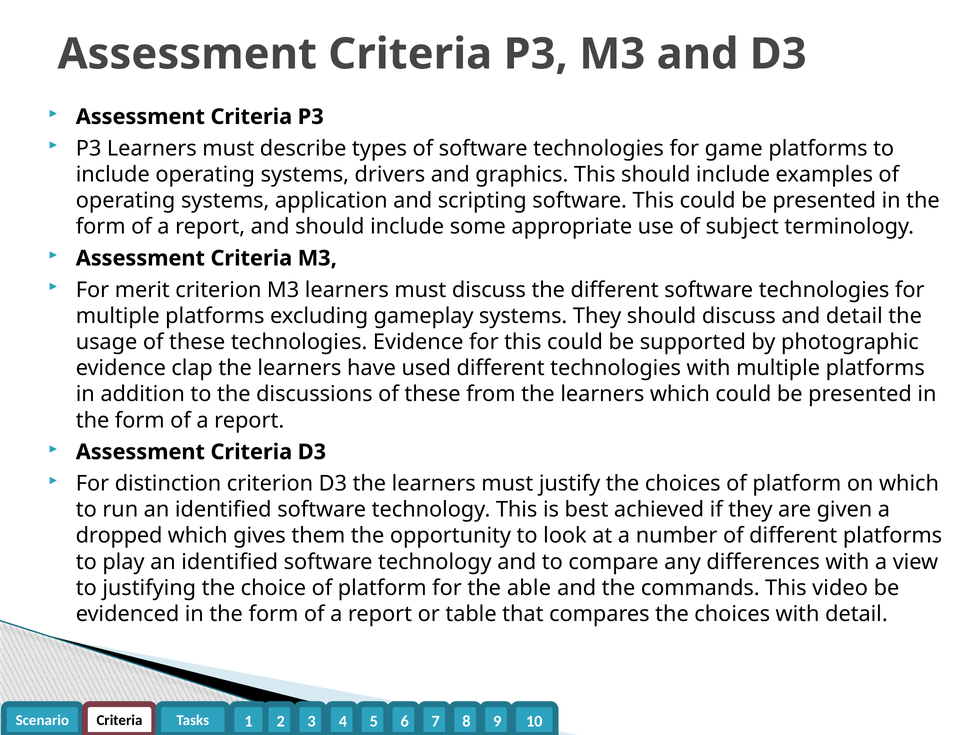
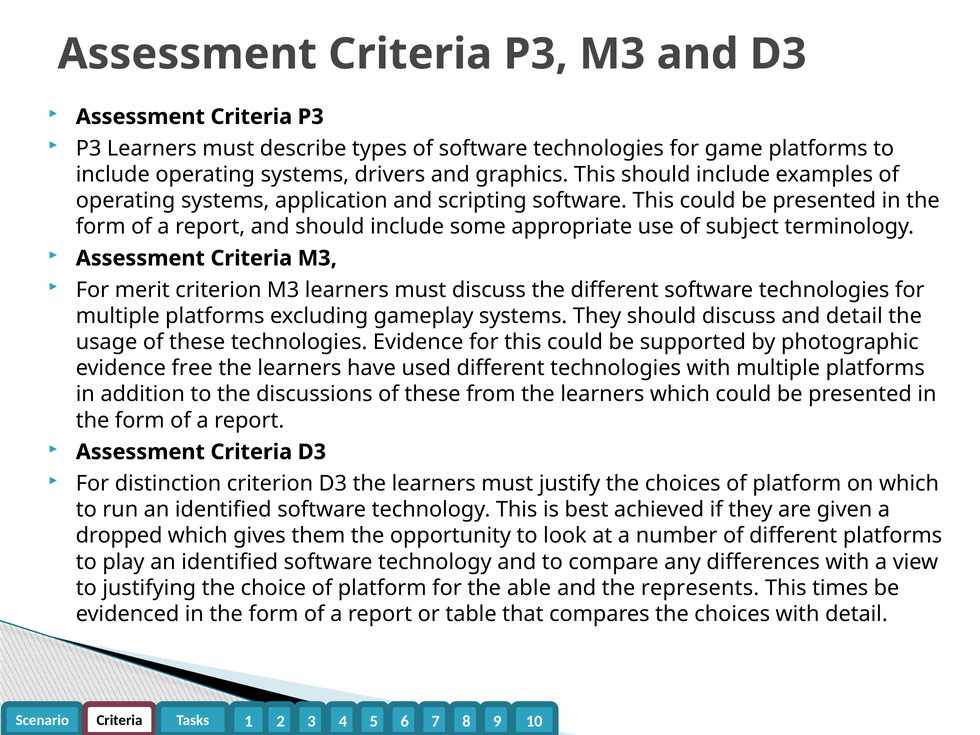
clap: clap -> free
commands: commands -> represents
video: video -> times
